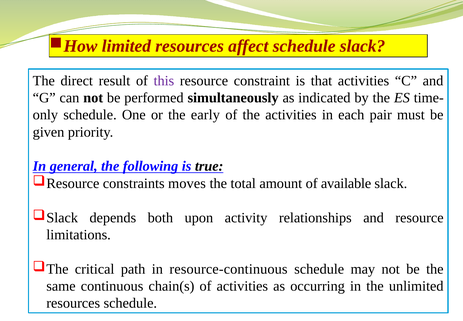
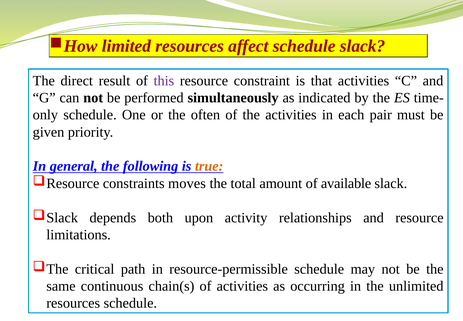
early: early -> often
true colour: black -> orange
resource-continuous: resource-continuous -> resource-permissible
